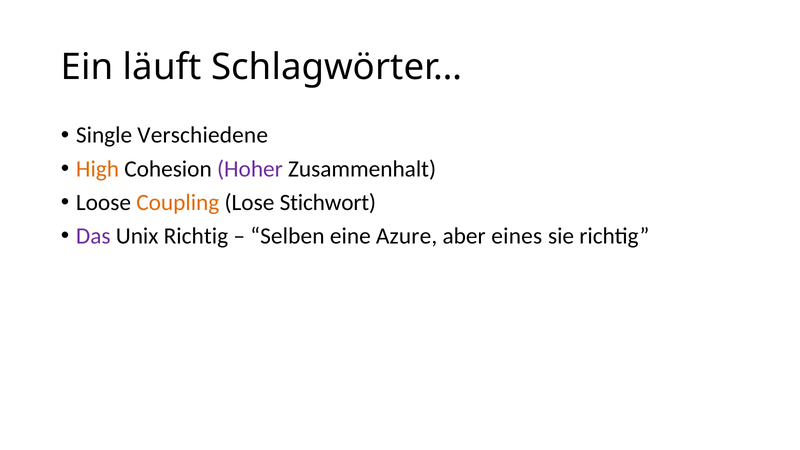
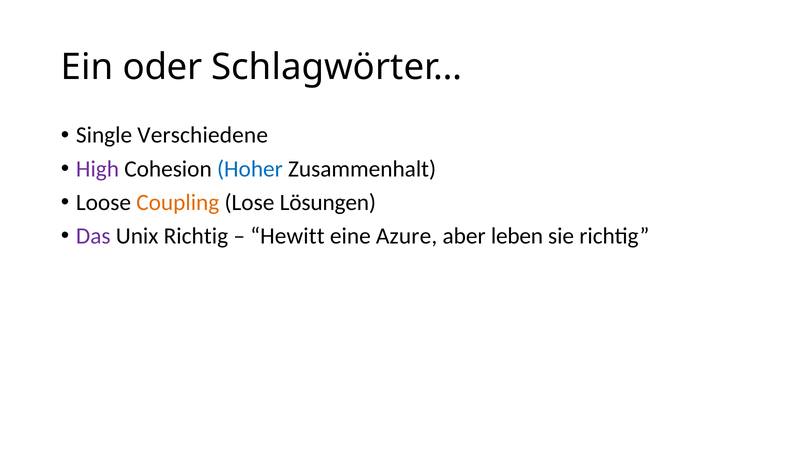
läuft: läuft -> oder
High colour: orange -> purple
Hoher colour: purple -> blue
Stichwort: Stichwort -> Lösungen
Selben: Selben -> Hewitt
eines: eines -> leben
